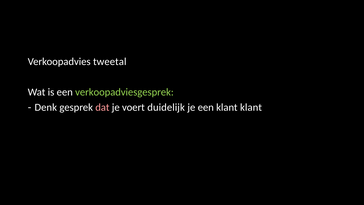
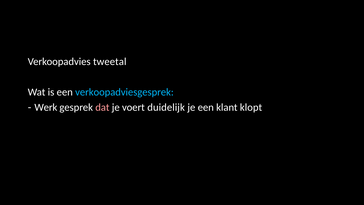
verkoopadviesgesprek colour: light green -> light blue
Denk: Denk -> Werk
klant klant: klant -> klopt
